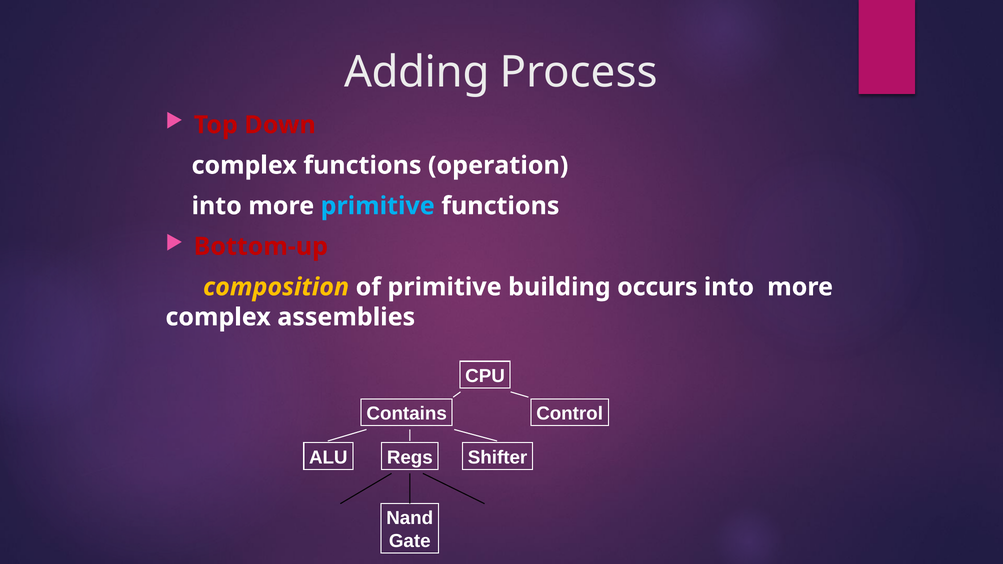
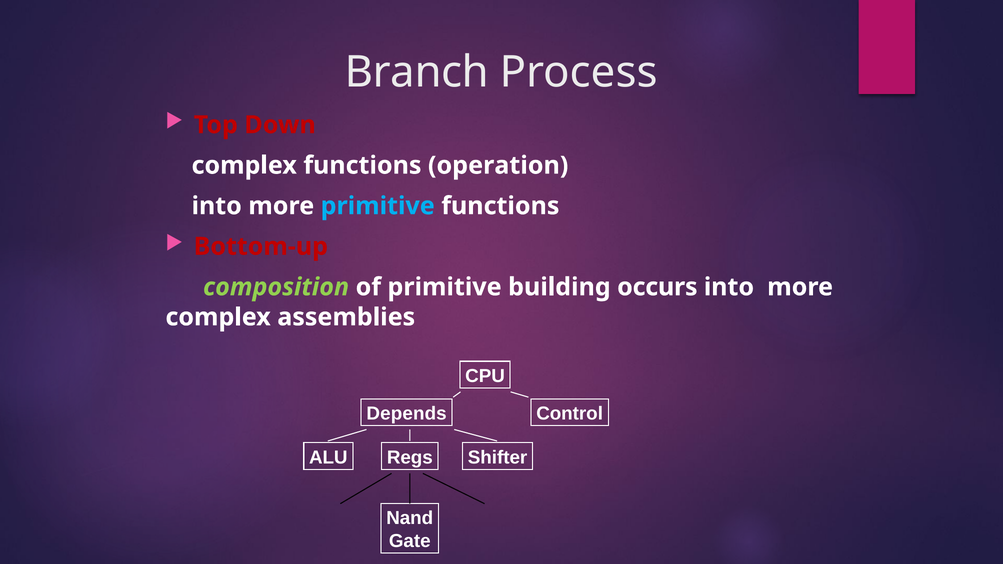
Adding: Adding -> Branch
composition colour: yellow -> light green
Contains: Contains -> Depends
